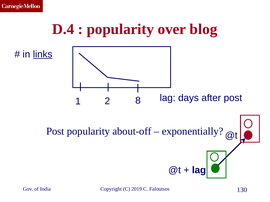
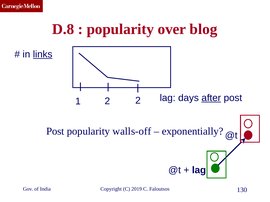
D.4: D.4 -> D.8
after underline: none -> present
2 8: 8 -> 2
about-off: about-off -> walls-off
